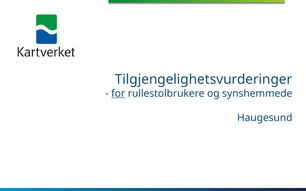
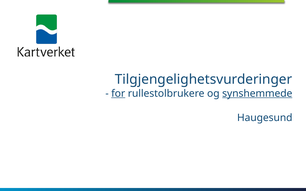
synshemmede underline: none -> present
